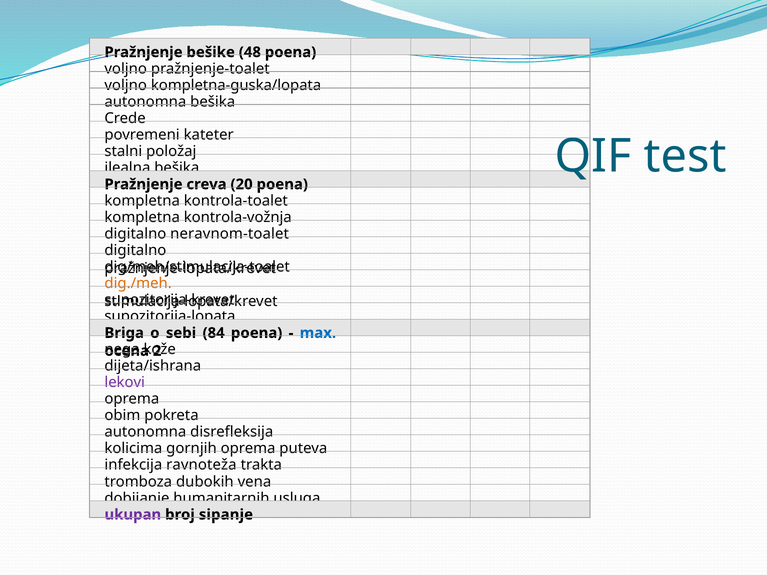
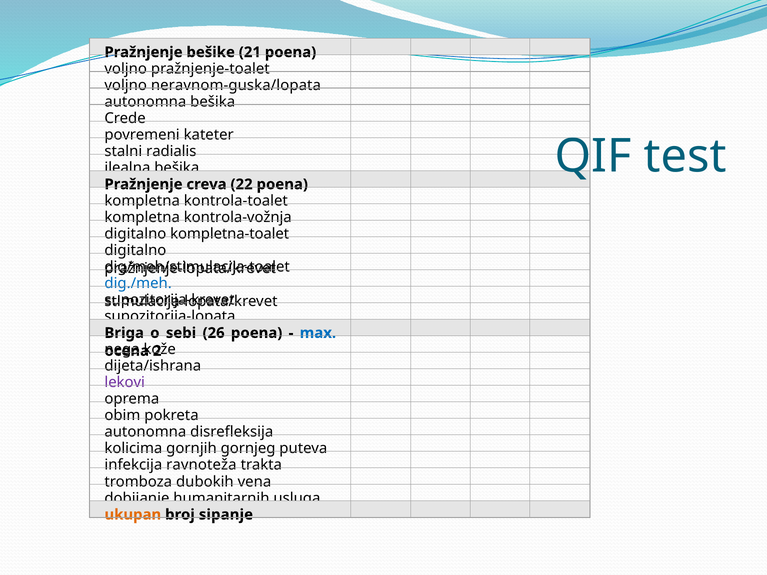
48: 48 -> 21
kompletna-guska/lopata: kompletna-guska/lopata -> neravnom-guska/lopata
položaj: položaj -> radialis
20: 20 -> 22
neravnom-toalet: neravnom-toalet -> kompletna-toalet
dig./meh colour: orange -> blue
84: 84 -> 26
gornjih oprema: oprema -> gornjeg
ukupan colour: purple -> orange
